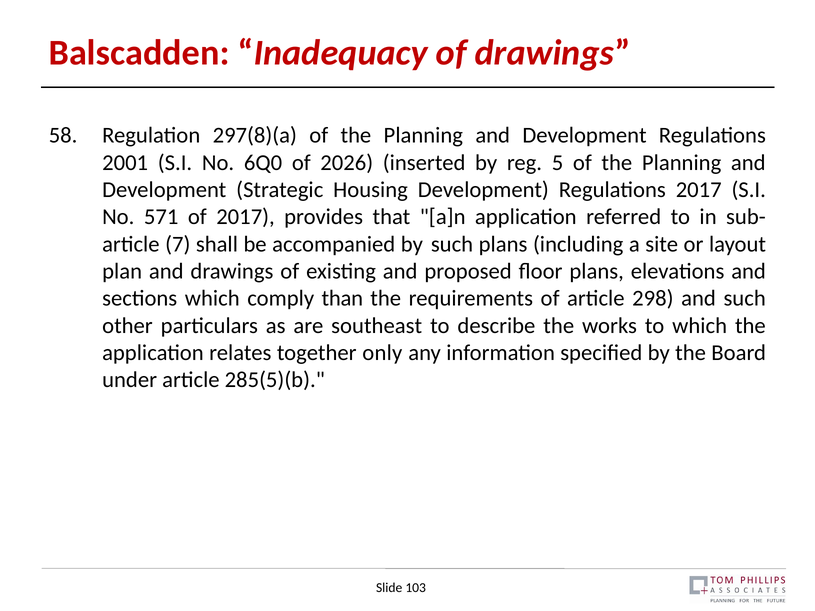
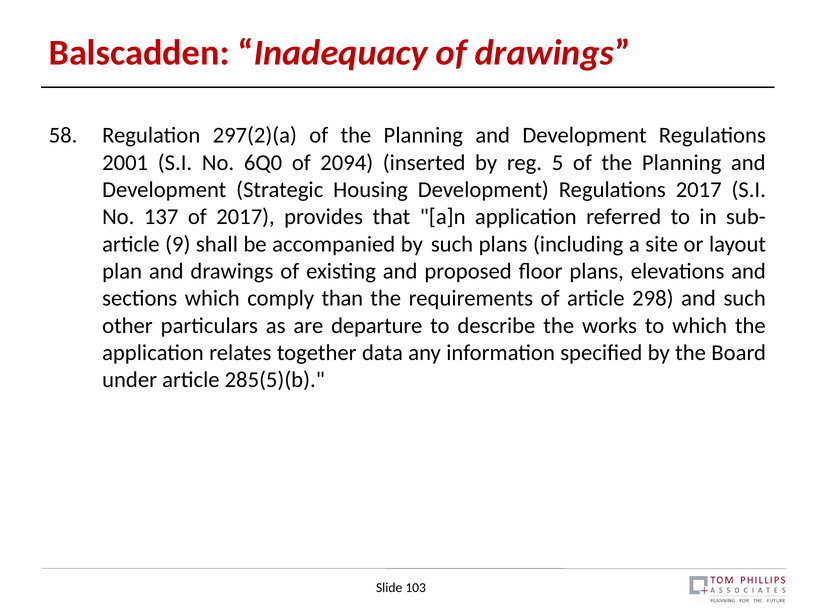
297(8)(a: 297(8)(a -> 297(2)(a
2026: 2026 -> 2094
571: 571 -> 137
7: 7 -> 9
southeast: southeast -> departure
only: only -> data
